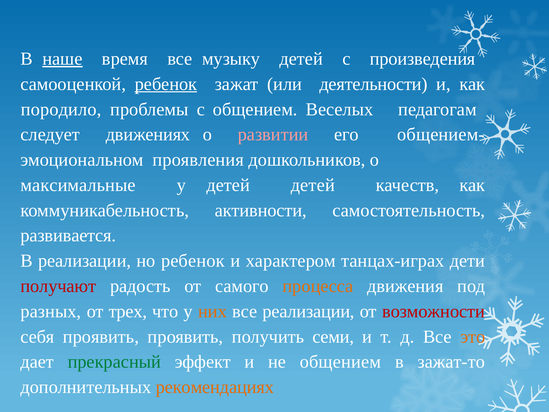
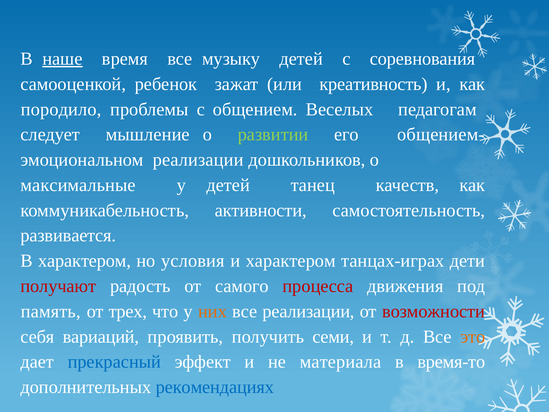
произведения: произведения -> соревнования
ребенок at (166, 84) underline: present -> none
деятельности: деятельности -> креативность
движениях: движениях -> мышление
развитии colour: pink -> light green
эмоциональном проявления: проявления -> реализации
детей детей: детей -> танец
В реализации: реализации -> характером
но ребенок: ребенок -> условия
процесса colour: orange -> red
разных: разных -> память
себя проявить: проявить -> вариаций
прекрасный colour: green -> blue
не общением: общением -> материала
зажат-то: зажат-то -> время-то
рекомендациях colour: orange -> blue
